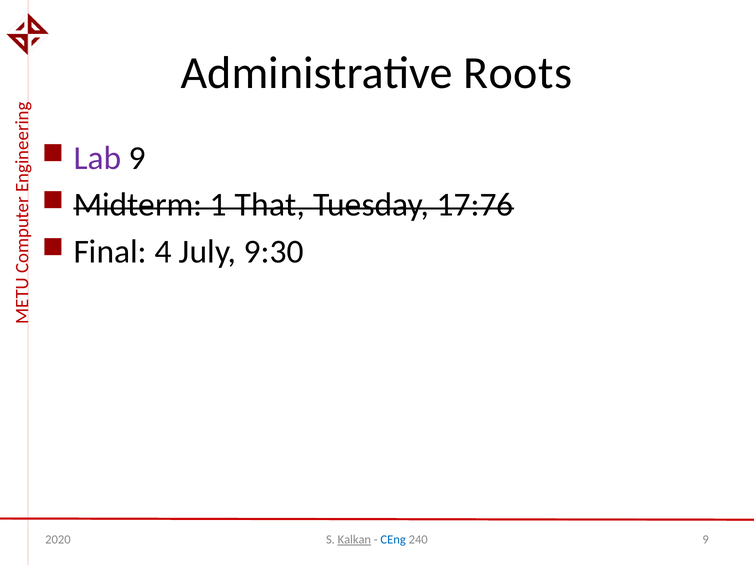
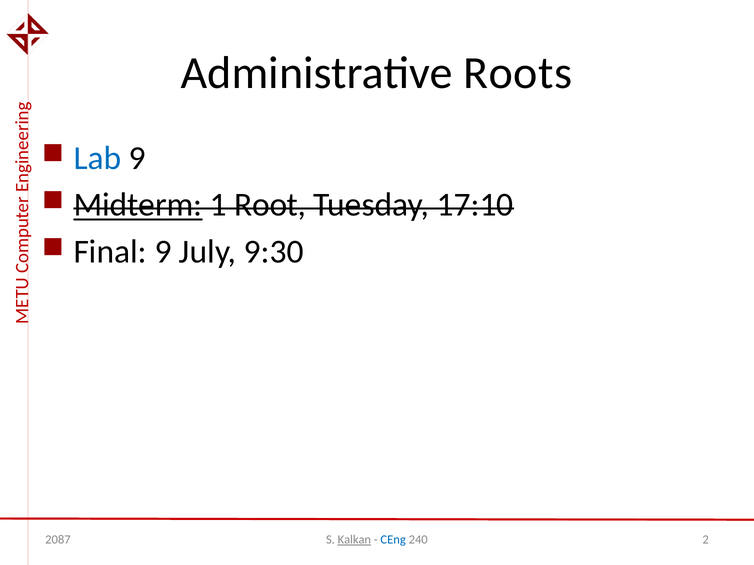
Lab colour: purple -> blue
Midterm underline: none -> present
That: That -> Root
17:76: 17:76 -> 17:10
Final 4: 4 -> 9
2020: 2020 -> 2087
240 9: 9 -> 2
